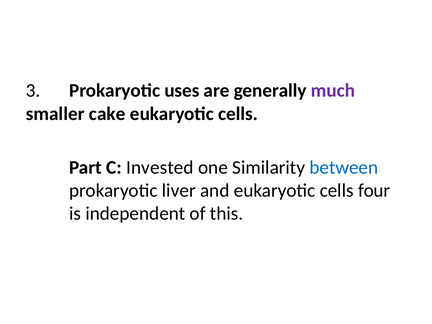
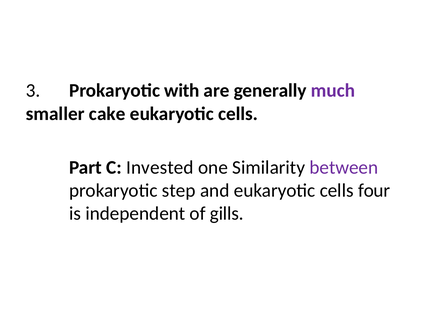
uses: uses -> with
between colour: blue -> purple
liver: liver -> step
this: this -> gills
